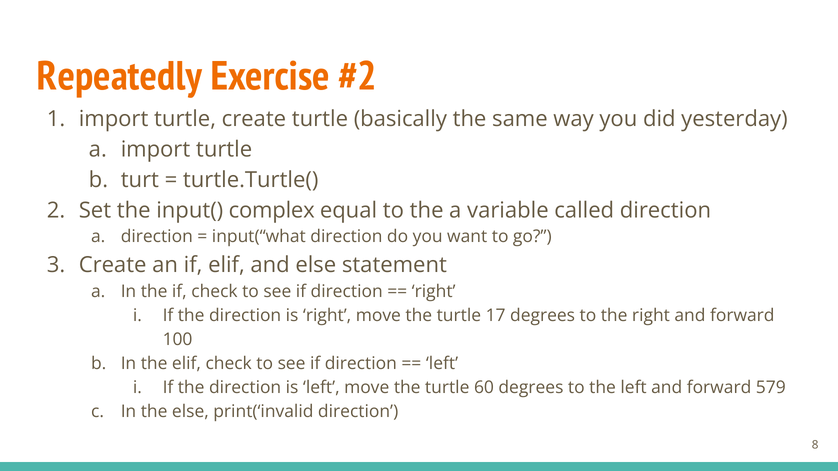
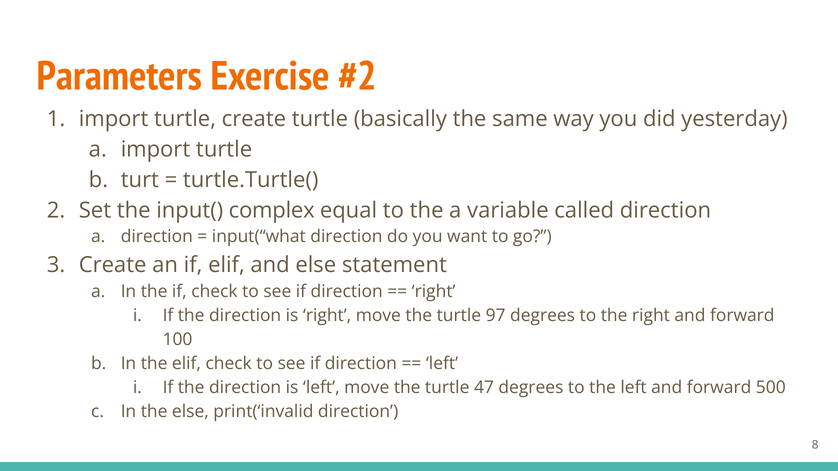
Repeatedly: Repeatedly -> Parameters
17: 17 -> 97
60: 60 -> 47
579: 579 -> 500
